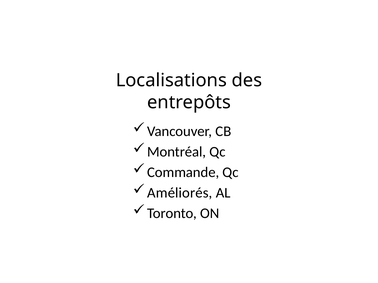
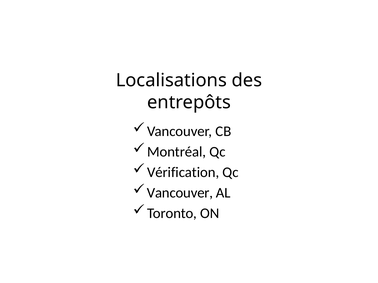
Commande: Commande -> Vérification
Améliorés at (180, 193): Améliorés -> Vancouver
